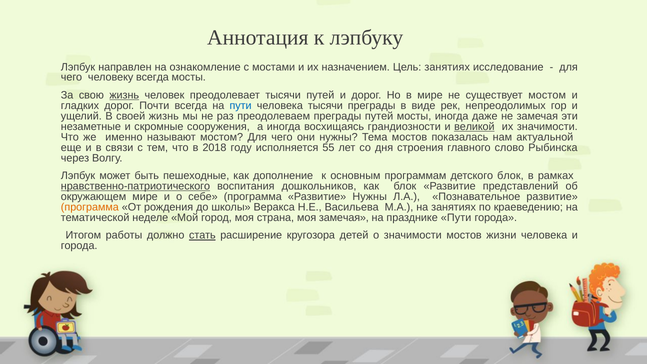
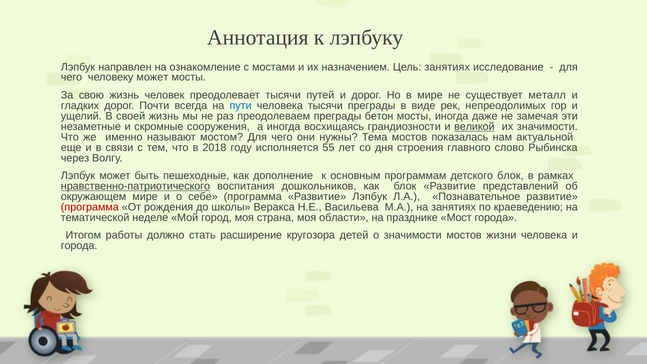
человеку всегда: всегда -> может
жизнь at (124, 95) underline: present -> none
существует мостом: мостом -> металл
преграды путей: путей -> бетон
Развитие Нужны: Нужны -> Лэпбук
программа at (90, 207) colour: orange -> red
моя замечая: замечая -> области
празднике Пути: Пути -> Мост
стать underline: present -> none
